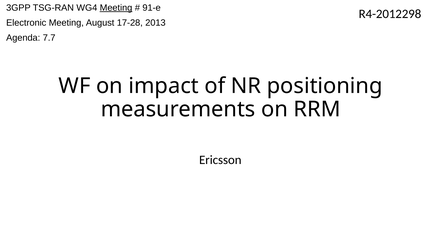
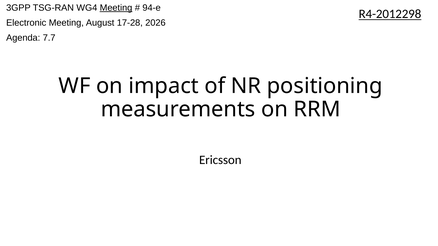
91-e: 91-e -> 94-e
R4-2012298 underline: none -> present
2013: 2013 -> 2026
